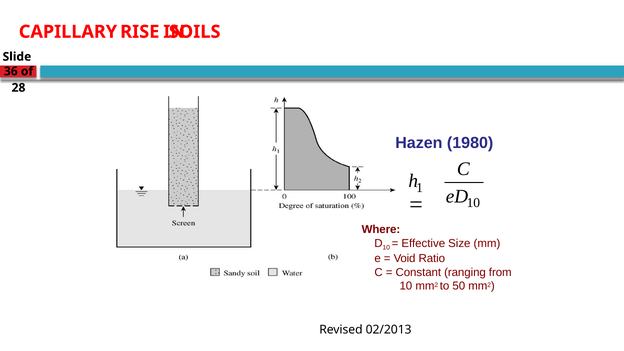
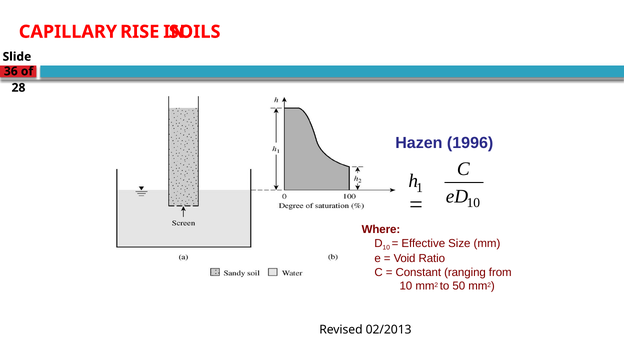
1980: 1980 -> 1996
